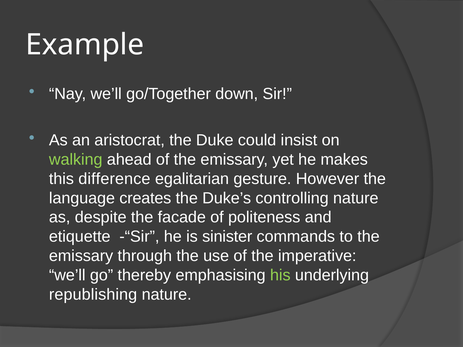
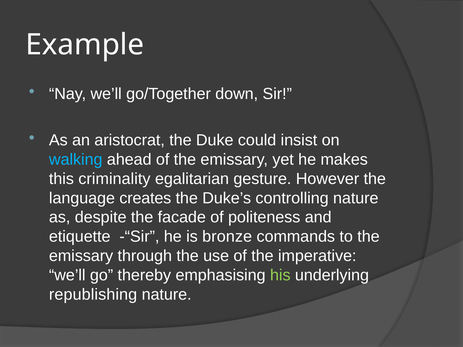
walking colour: light green -> light blue
difference: difference -> criminality
sinister: sinister -> bronze
